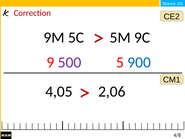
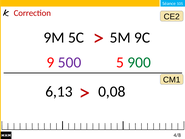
900 colour: blue -> green
4,05: 4,05 -> 6,13
2,06: 2,06 -> 0,08
